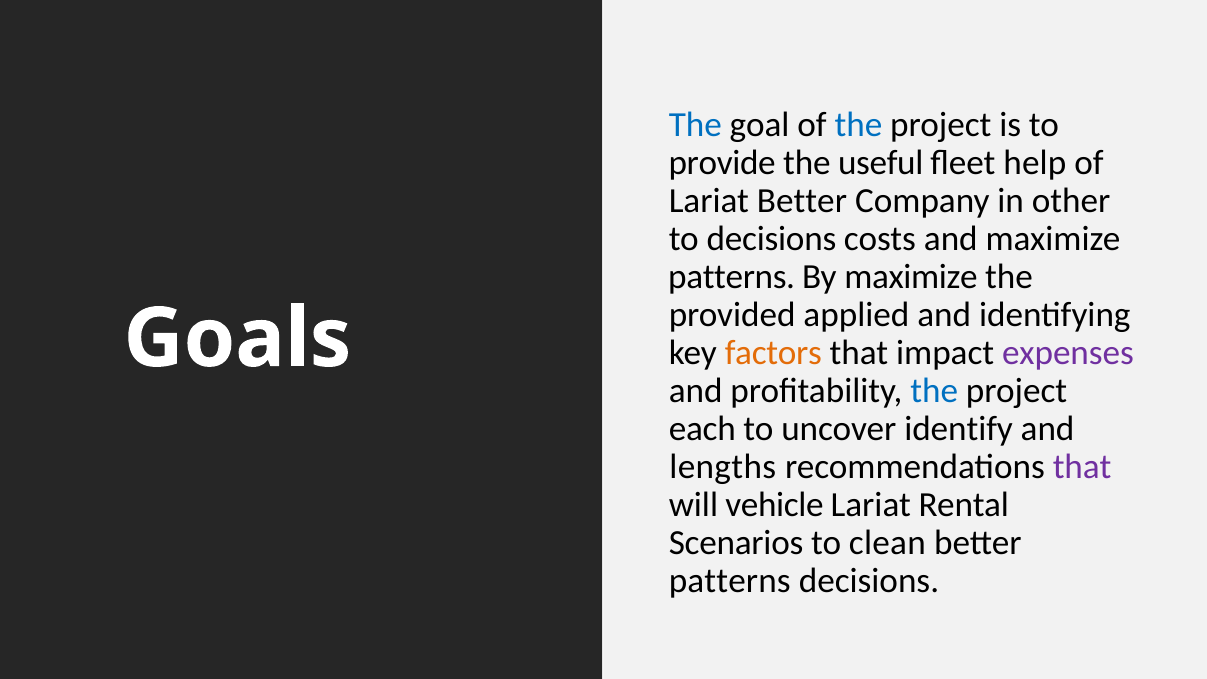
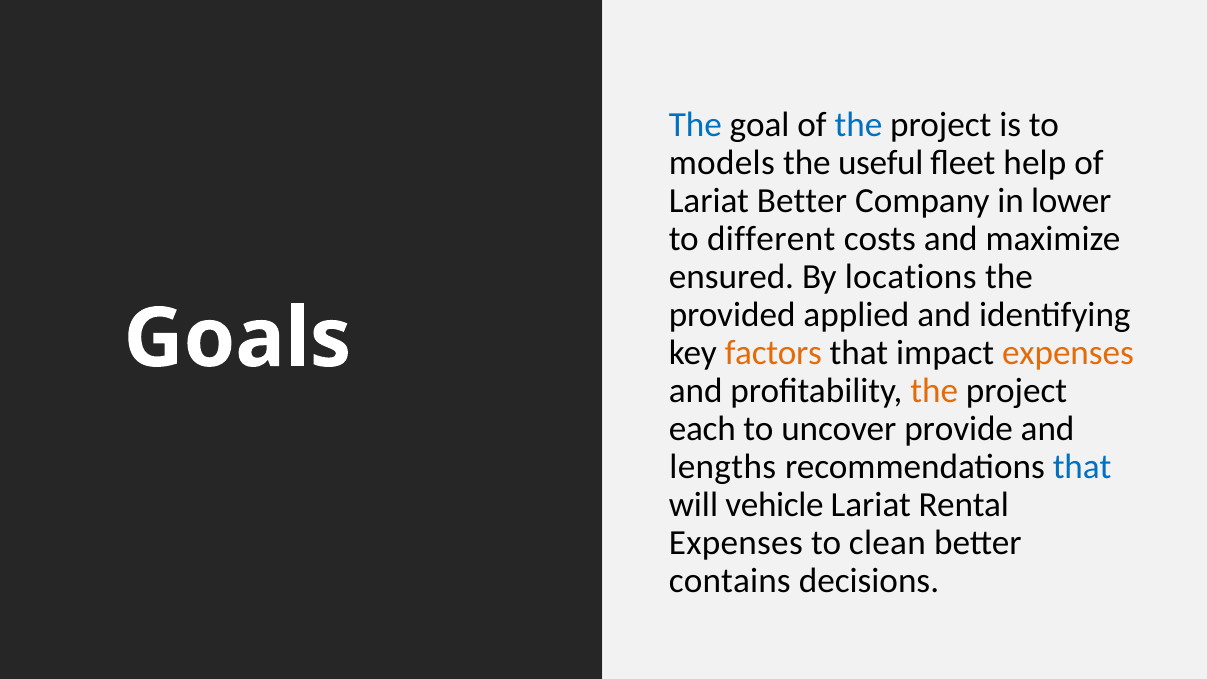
provide: provide -> models
other: other -> lower
to decisions: decisions -> different
patterns at (732, 277): patterns -> ensured
By maximize: maximize -> locations
expenses at (1068, 353) colour: purple -> orange
the at (934, 391) colour: blue -> orange
identify: identify -> provide
that at (1082, 467) colour: purple -> blue
Scenarios at (736, 543): Scenarios -> Expenses
patterns at (730, 581): patterns -> contains
